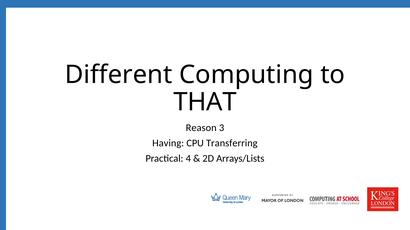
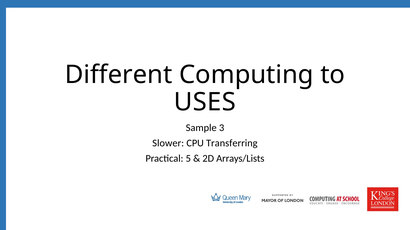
THAT: THAT -> USES
Reason: Reason -> Sample
Having: Having -> Slower
4: 4 -> 5
